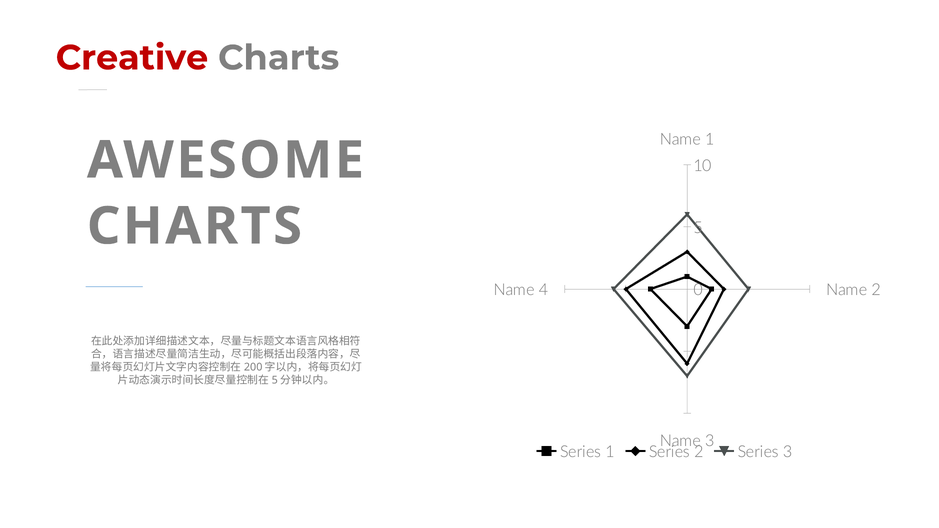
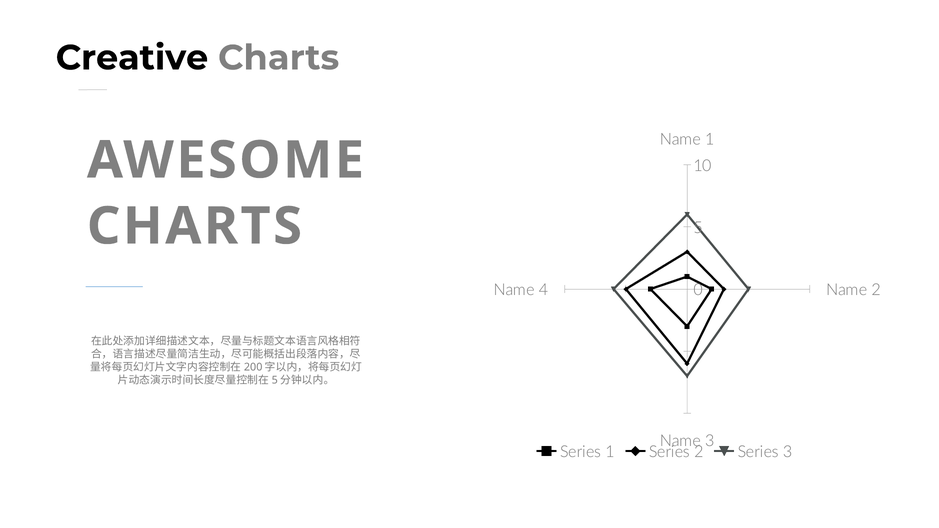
Creative colour: red -> black
